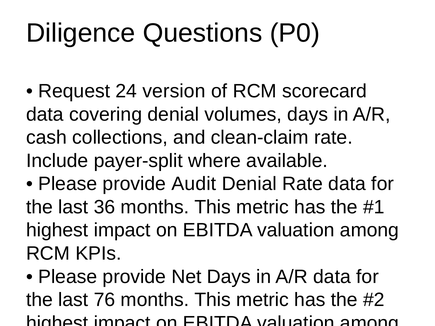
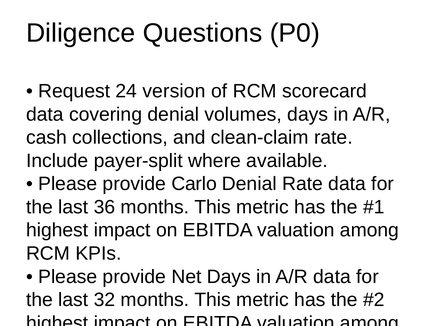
Audit: Audit -> Carlo
76: 76 -> 32
